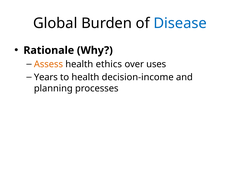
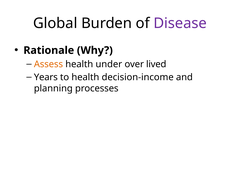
Disease colour: blue -> purple
ethics: ethics -> under
uses: uses -> lived
